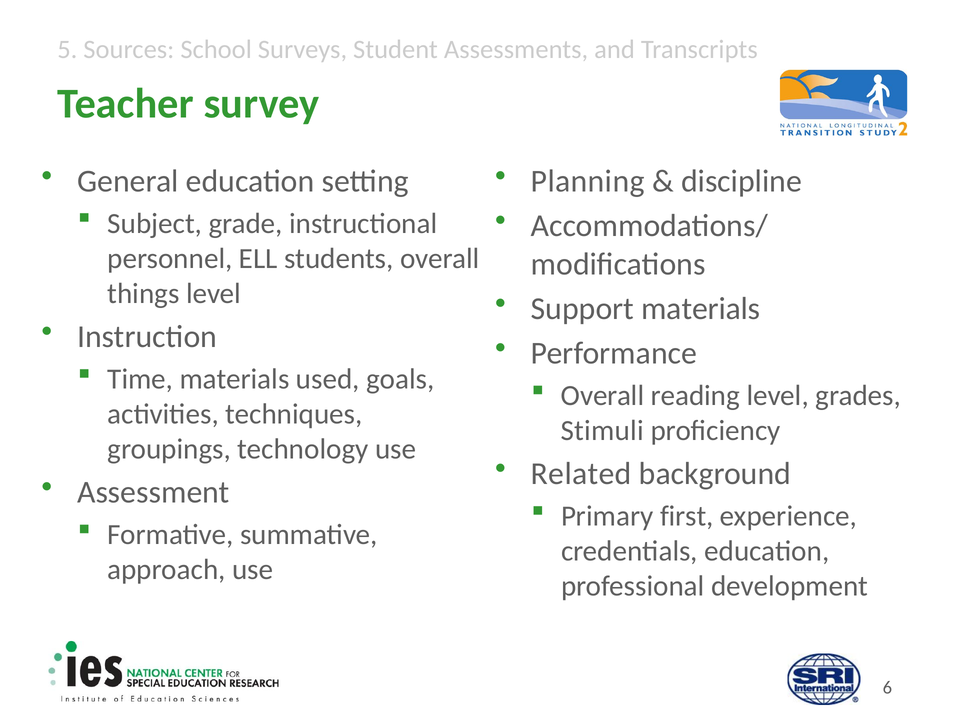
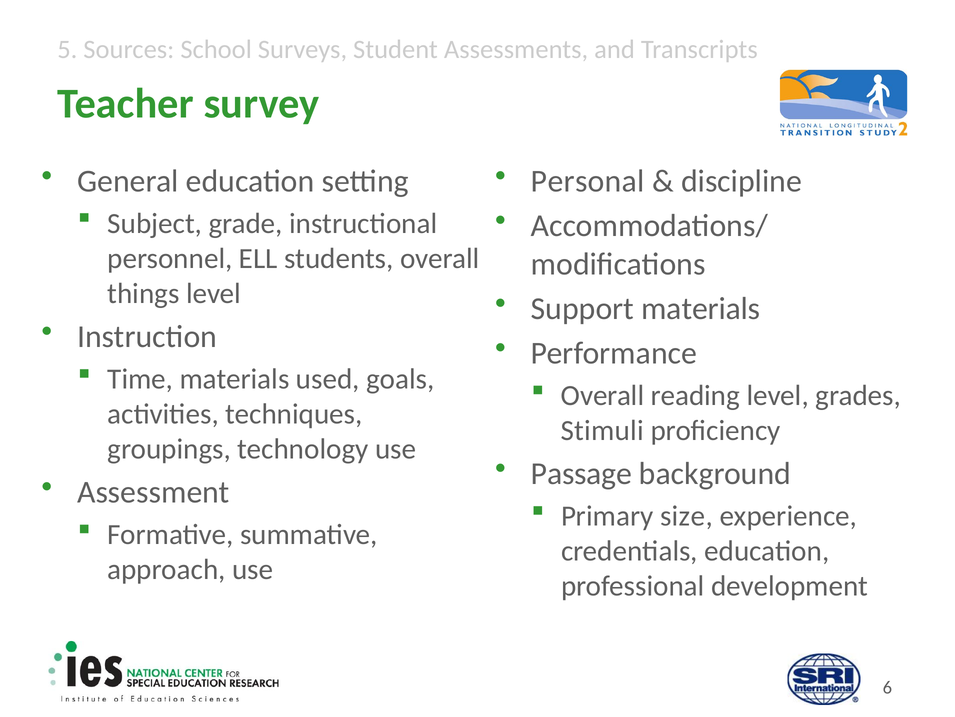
Planning: Planning -> Personal
Related: Related -> Passage
first: first -> size
